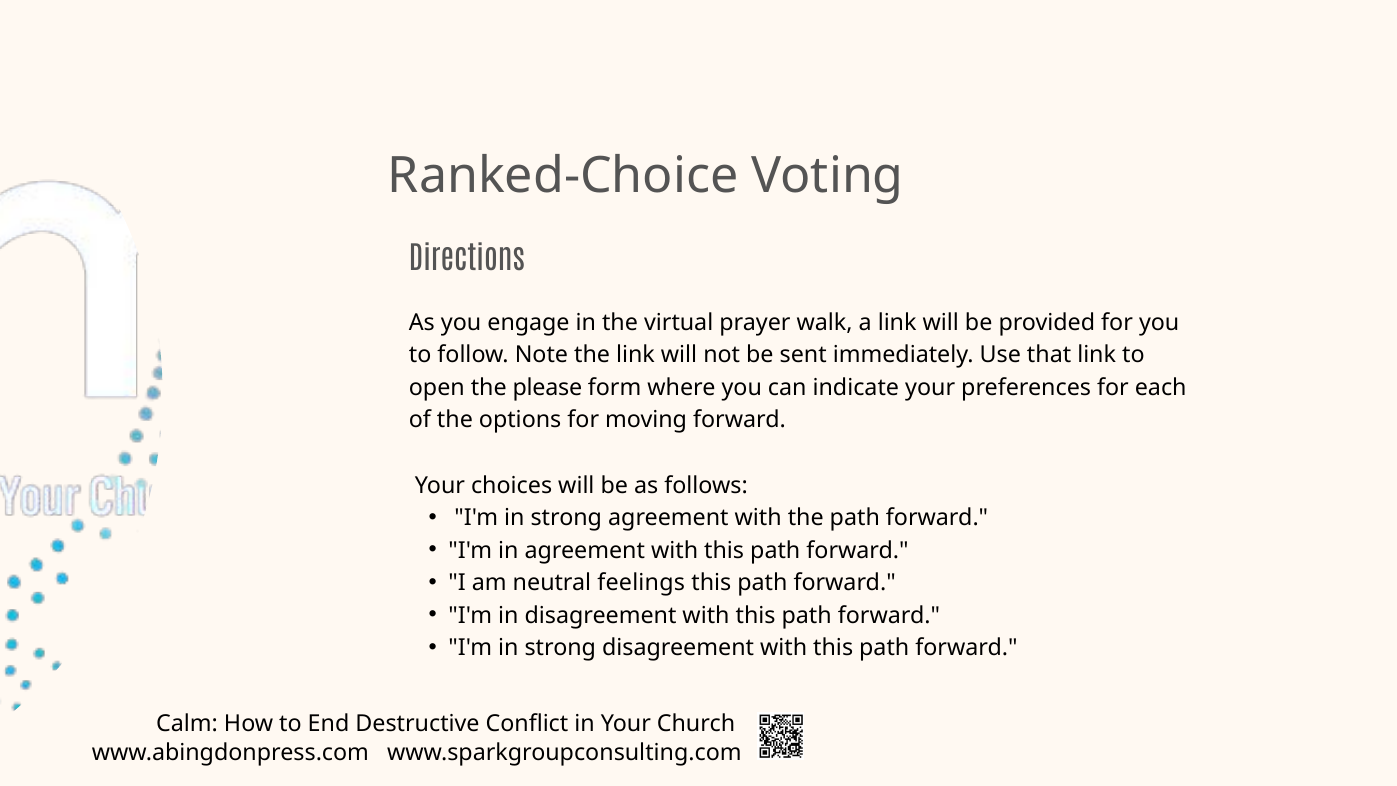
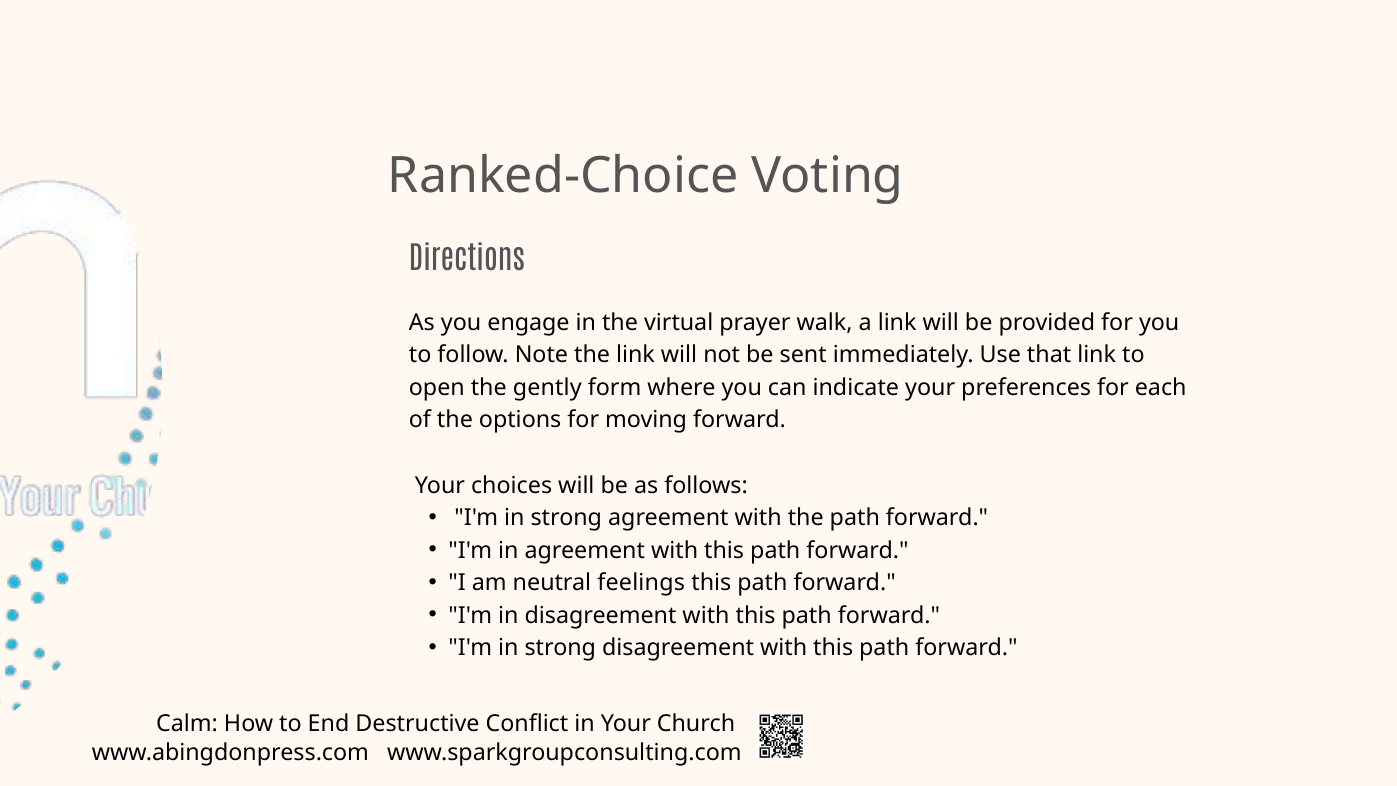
please: please -> gently
